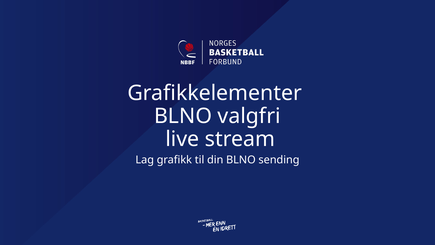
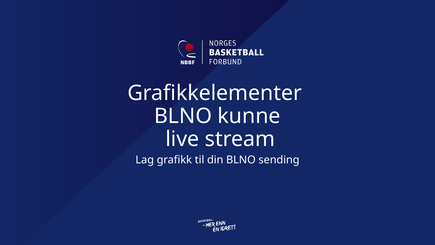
valgfri: valgfri -> kunne
